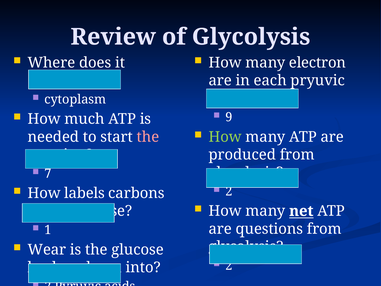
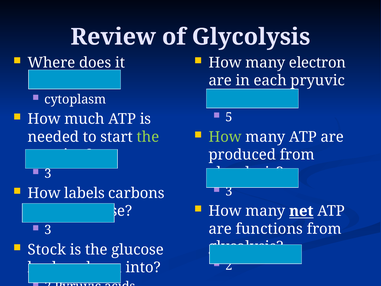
9: 9 -> 5
the at (148, 137) colour: pink -> light green
7 at (48, 173): 7 -> 3
2 at (229, 191): 2 -> 3
questions: questions -> functions
1 at (48, 230): 1 -> 3
Wear: Wear -> Stock
